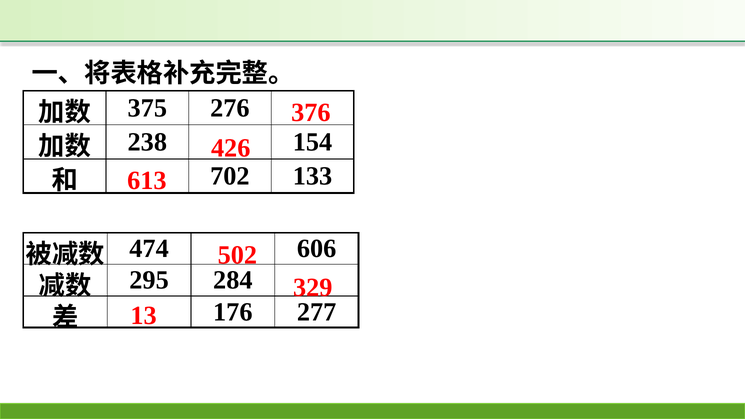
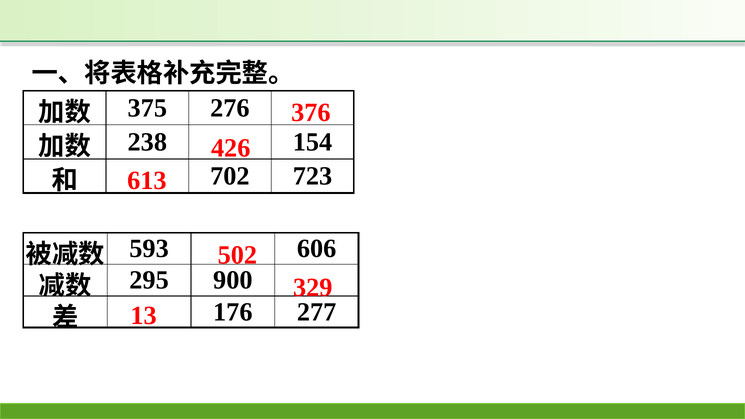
133: 133 -> 723
474: 474 -> 593
284: 284 -> 900
